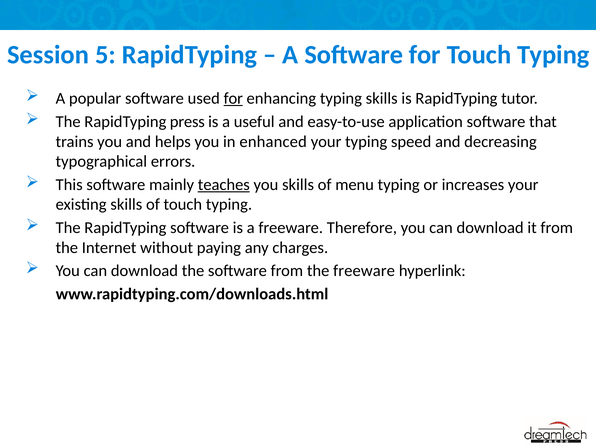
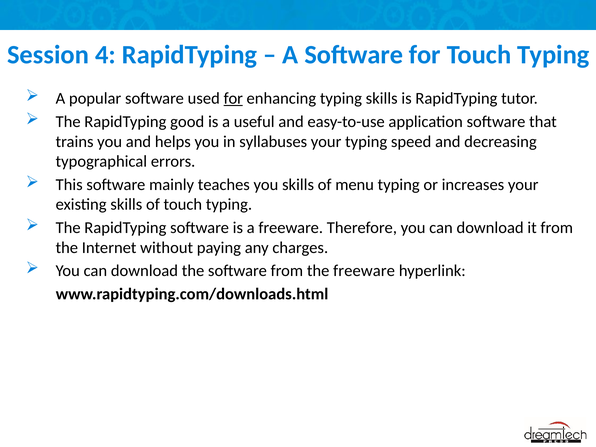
5: 5 -> 4
press: press -> good
enhanced: enhanced -> syllabuses
teaches underline: present -> none
